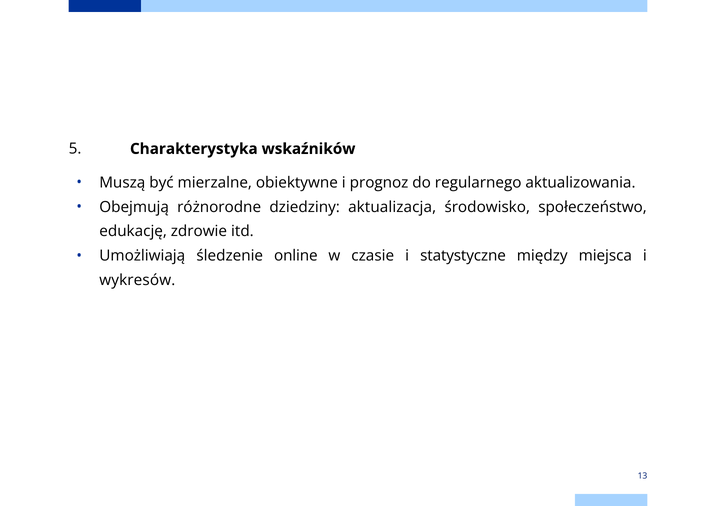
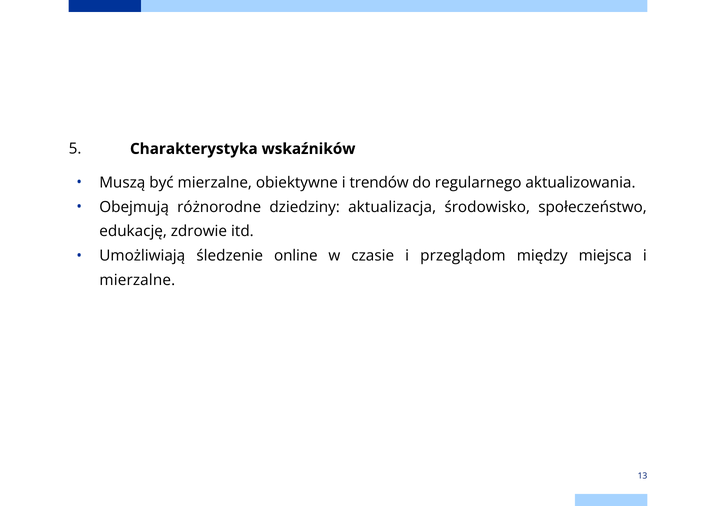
prognoz: prognoz -> trendów
statystyczne: statystyczne -> przeglądom
wykresów at (137, 280): wykresów -> mierzalne
